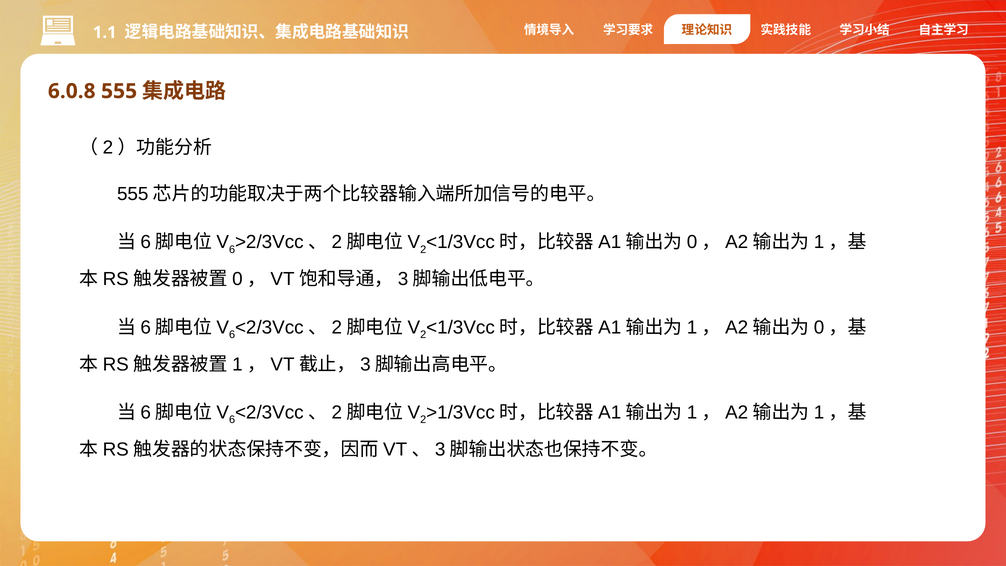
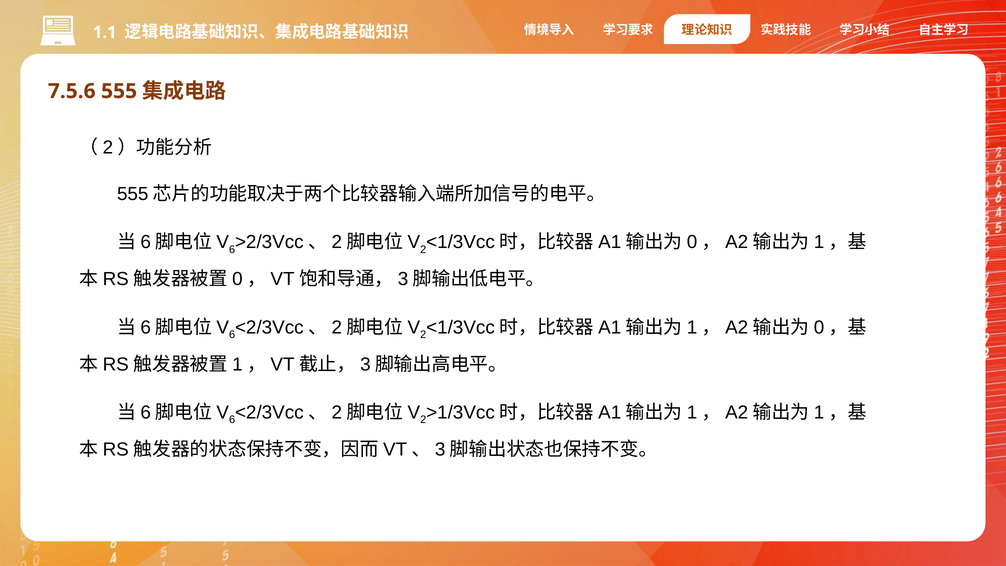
6.0.8: 6.0.8 -> 7.5.6
